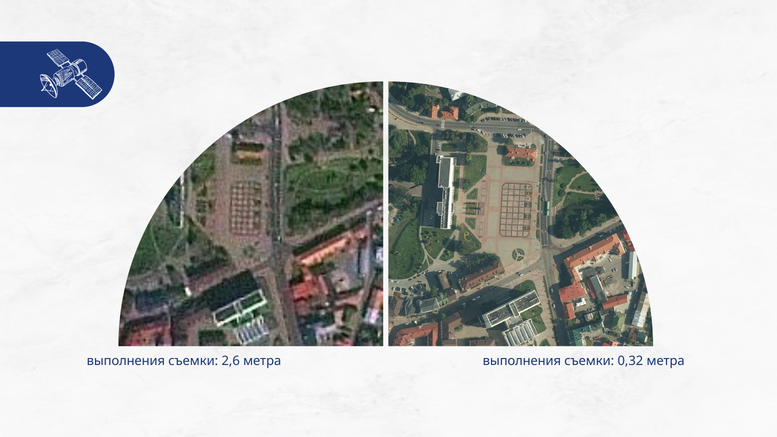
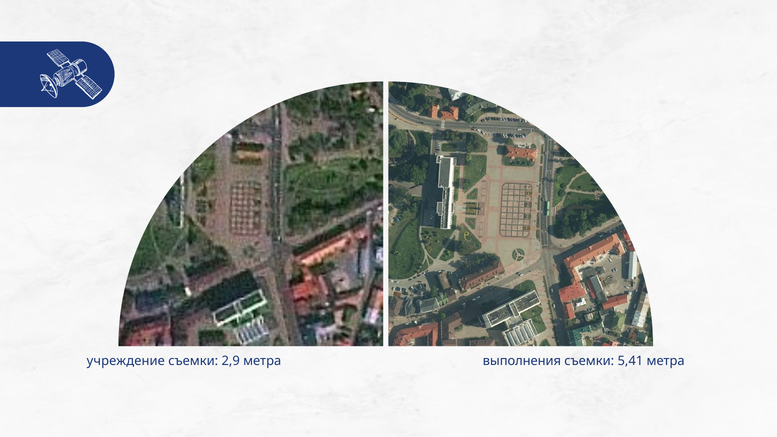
выполнения at (126, 361): выполнения -> учреждение
2,6: 2,6 -> 2,9
0,32: 0,32 -> 5,41
